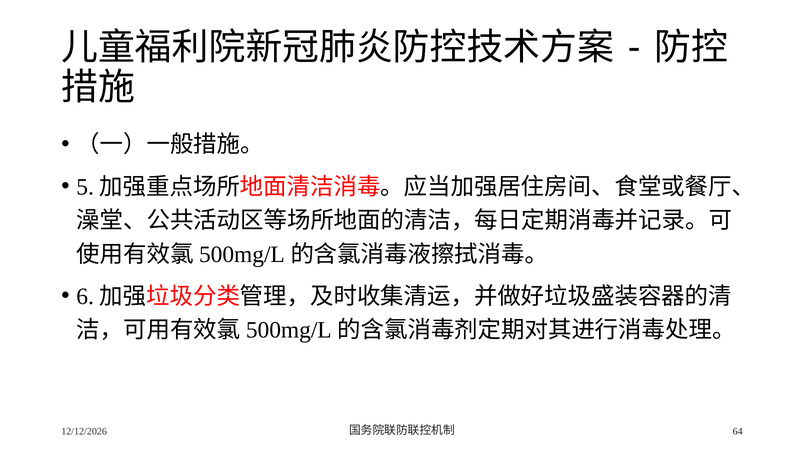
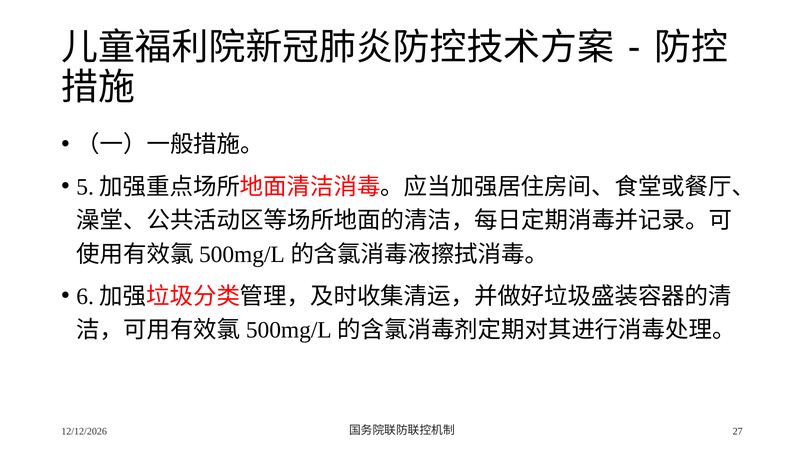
64: 64 -> 27
